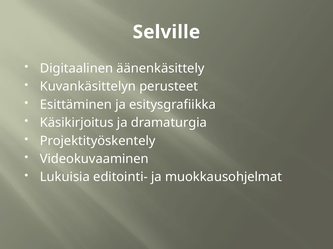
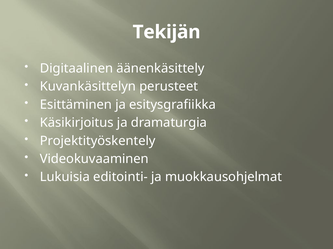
Selville: Selville -> Tekijän
